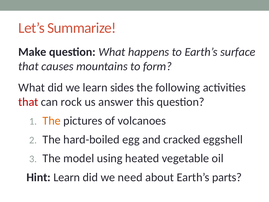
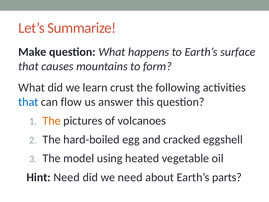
sides: sides -> crust
that at (28, 102) colour: red -> blue
rock: rock -> flow
Hint Learn: Learn -> Need
